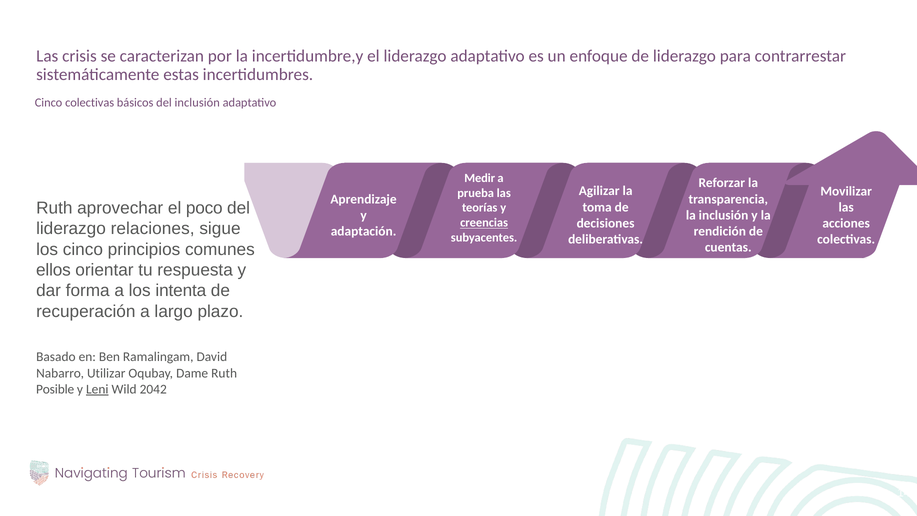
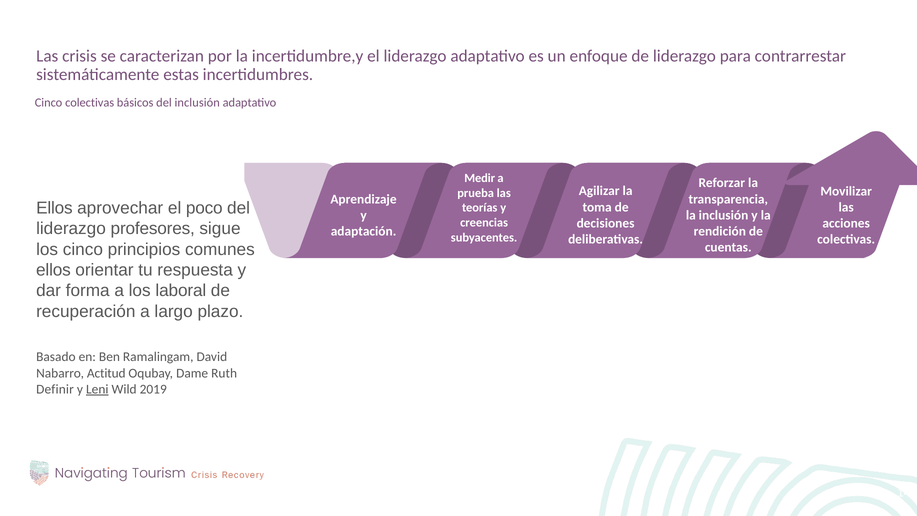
Ruth at (54, 208): Ruth -> Ellos
creencias underline: present -> none
relaciones: relaciones -> profesores
intenta: intenta -> laboral
Utilizar: Utilizar -> Actitud
Posible: Posible -> Definir
2042: 2042 -> 2019
